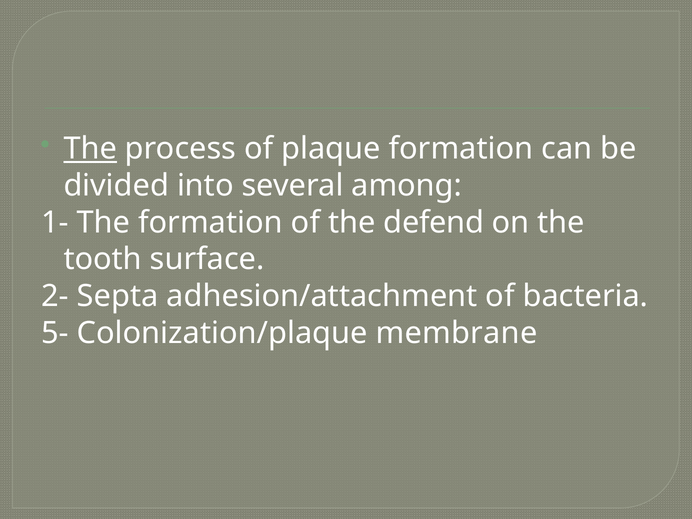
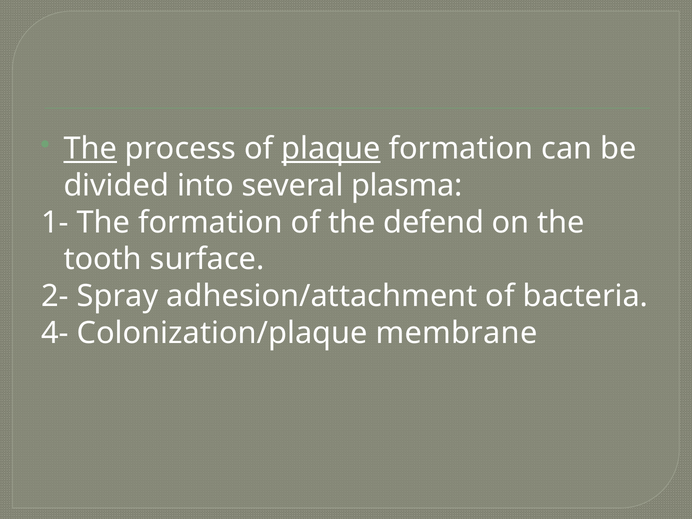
plaque underline: none -> present
among: among -> plasma
Septa: Septa -> Spray
5-: 5- -> 4-
